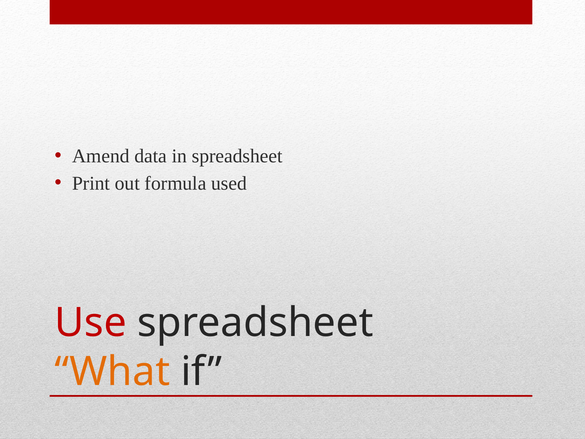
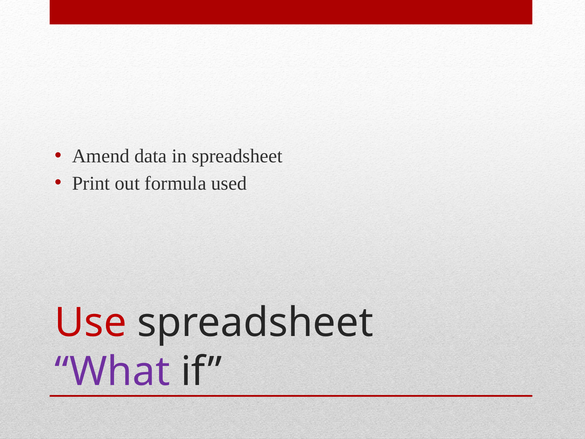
What colour: orange -> purple
